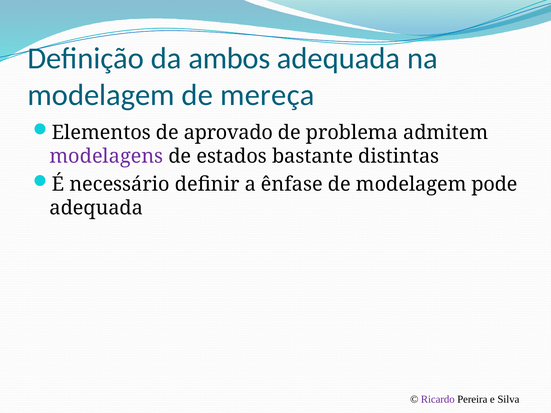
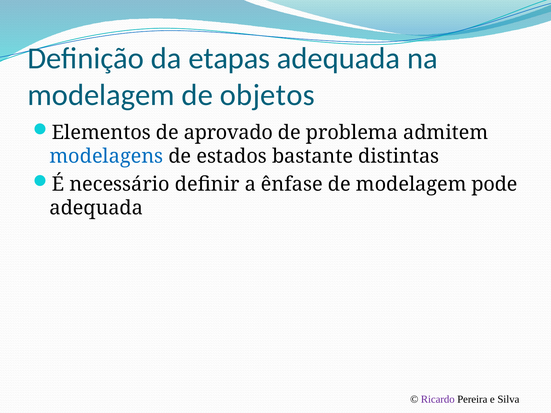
ambos: ambos -> etapas
mereça: mereça -> objetos
modelagens colour: purple -> blue
